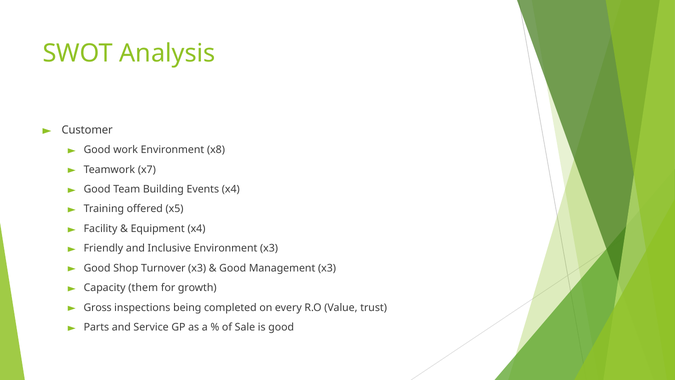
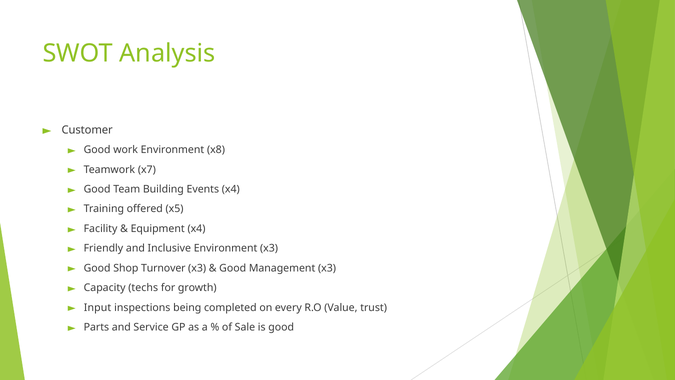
them: them -> techs
Gross: Gross -> Input
